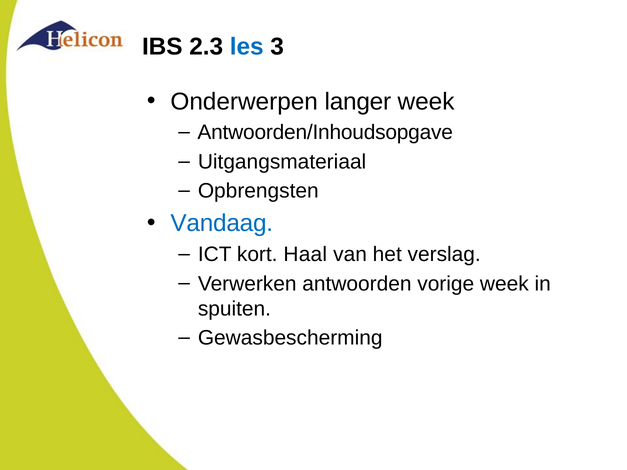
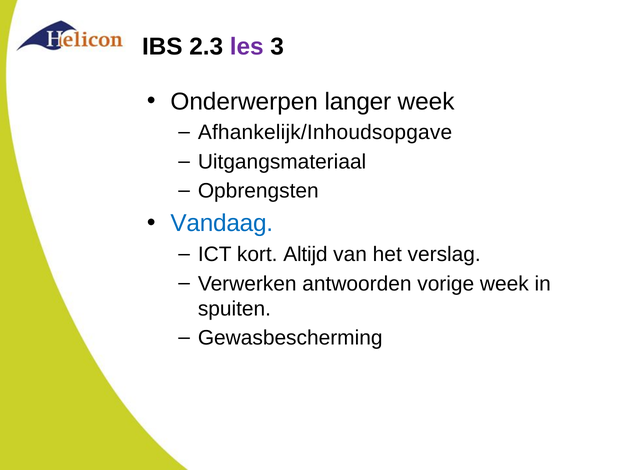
les colour: blue -> purple
Antwoorden/Inhoudsopgave: Antwoorden/Inhoudsopgave -> Afhankelijk/Inhoudsopgave
Haal: Haal -> Altijd
